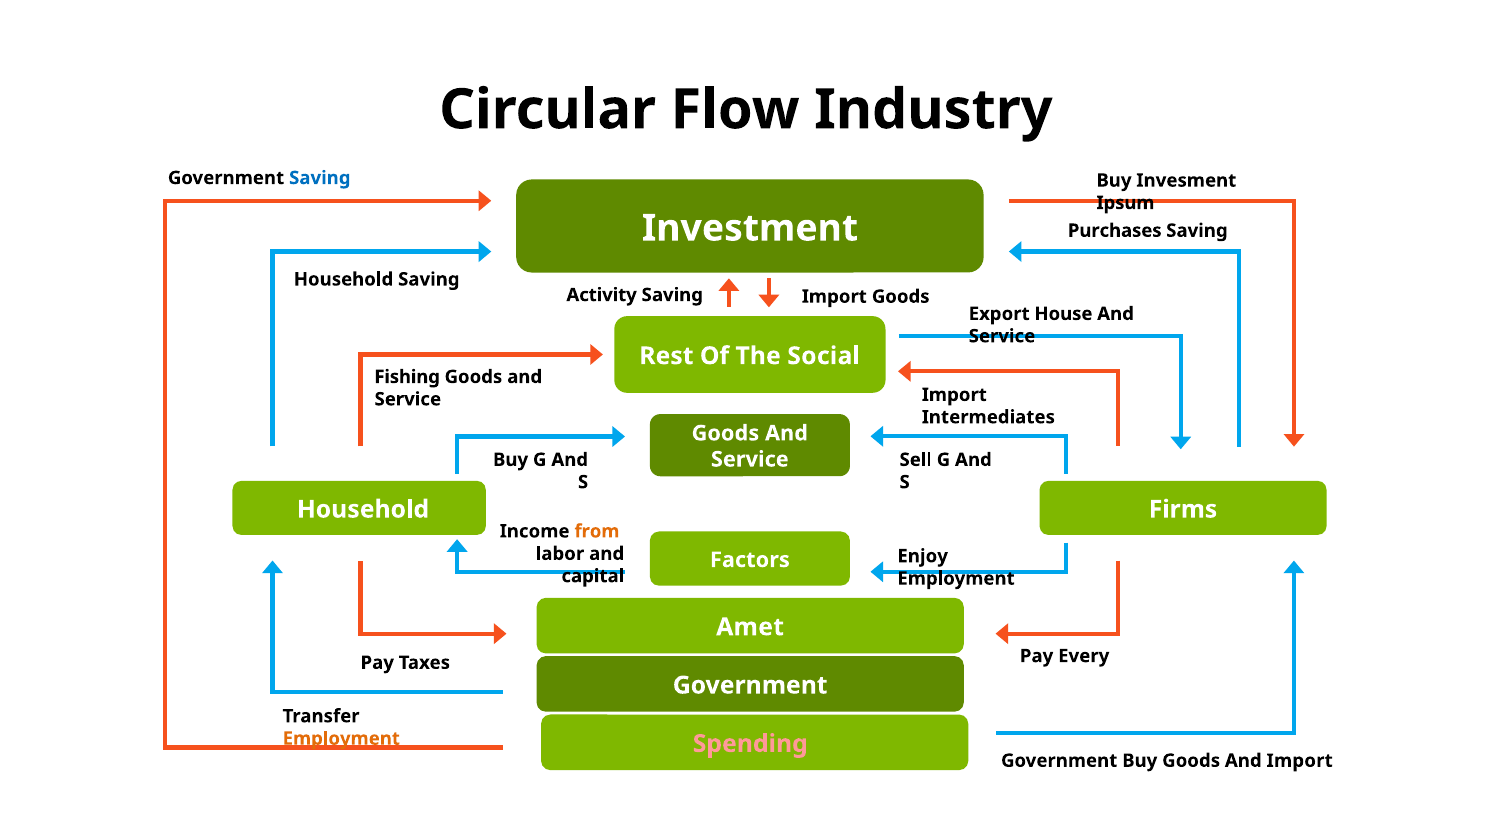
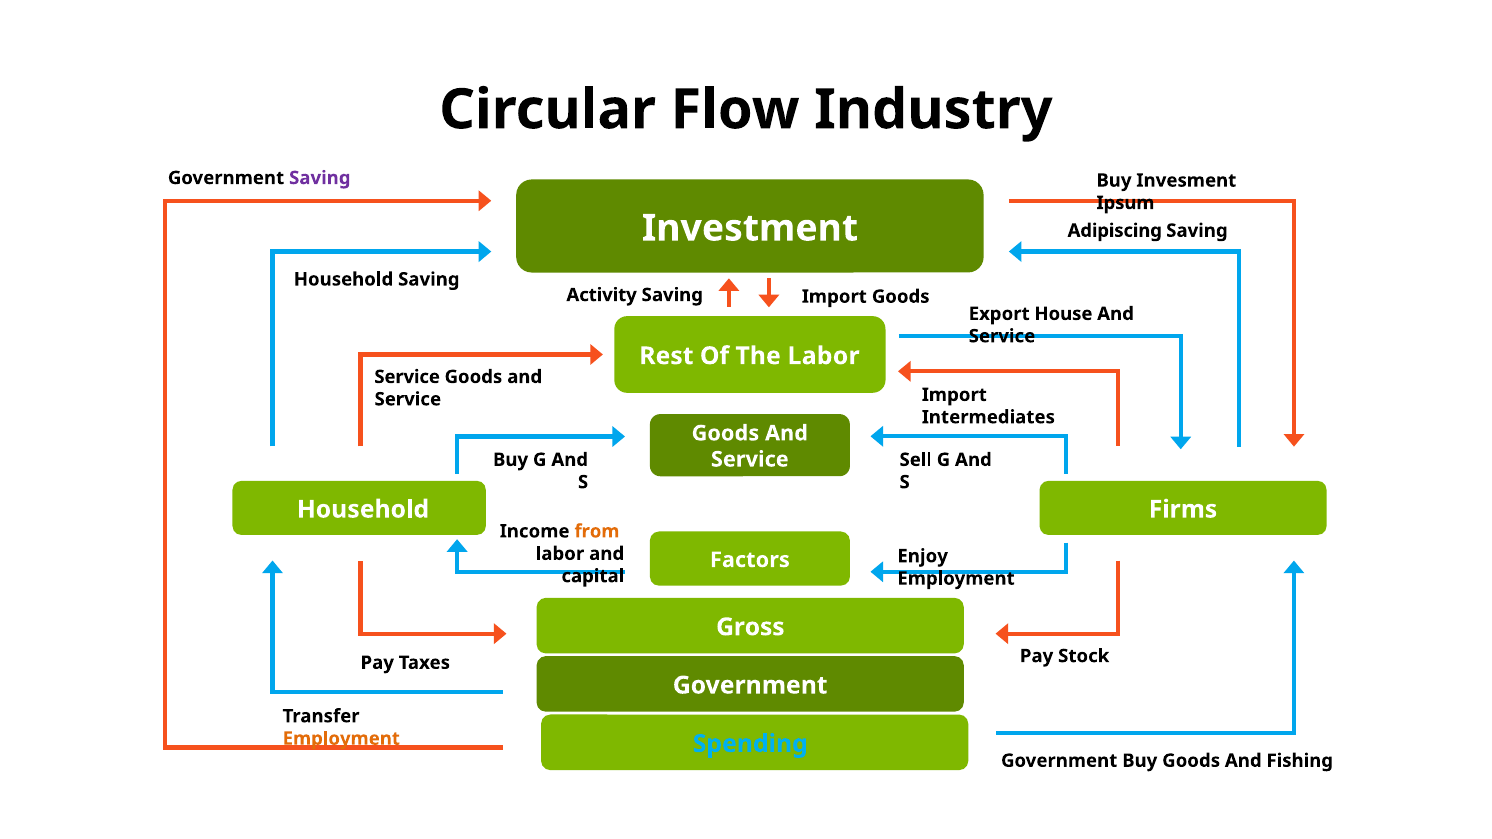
Saving at (320, 178) colour: blue -> purple
Purchases: Purchases -> Adipiscing
The Social: Social -> Labor
Fishing at (407, 377): Fishing -> Service
Amet: Amet -> Gross
Every: Every -> Stock
Spending colour: pink -> light blue
And Import: Import -> Fishing
